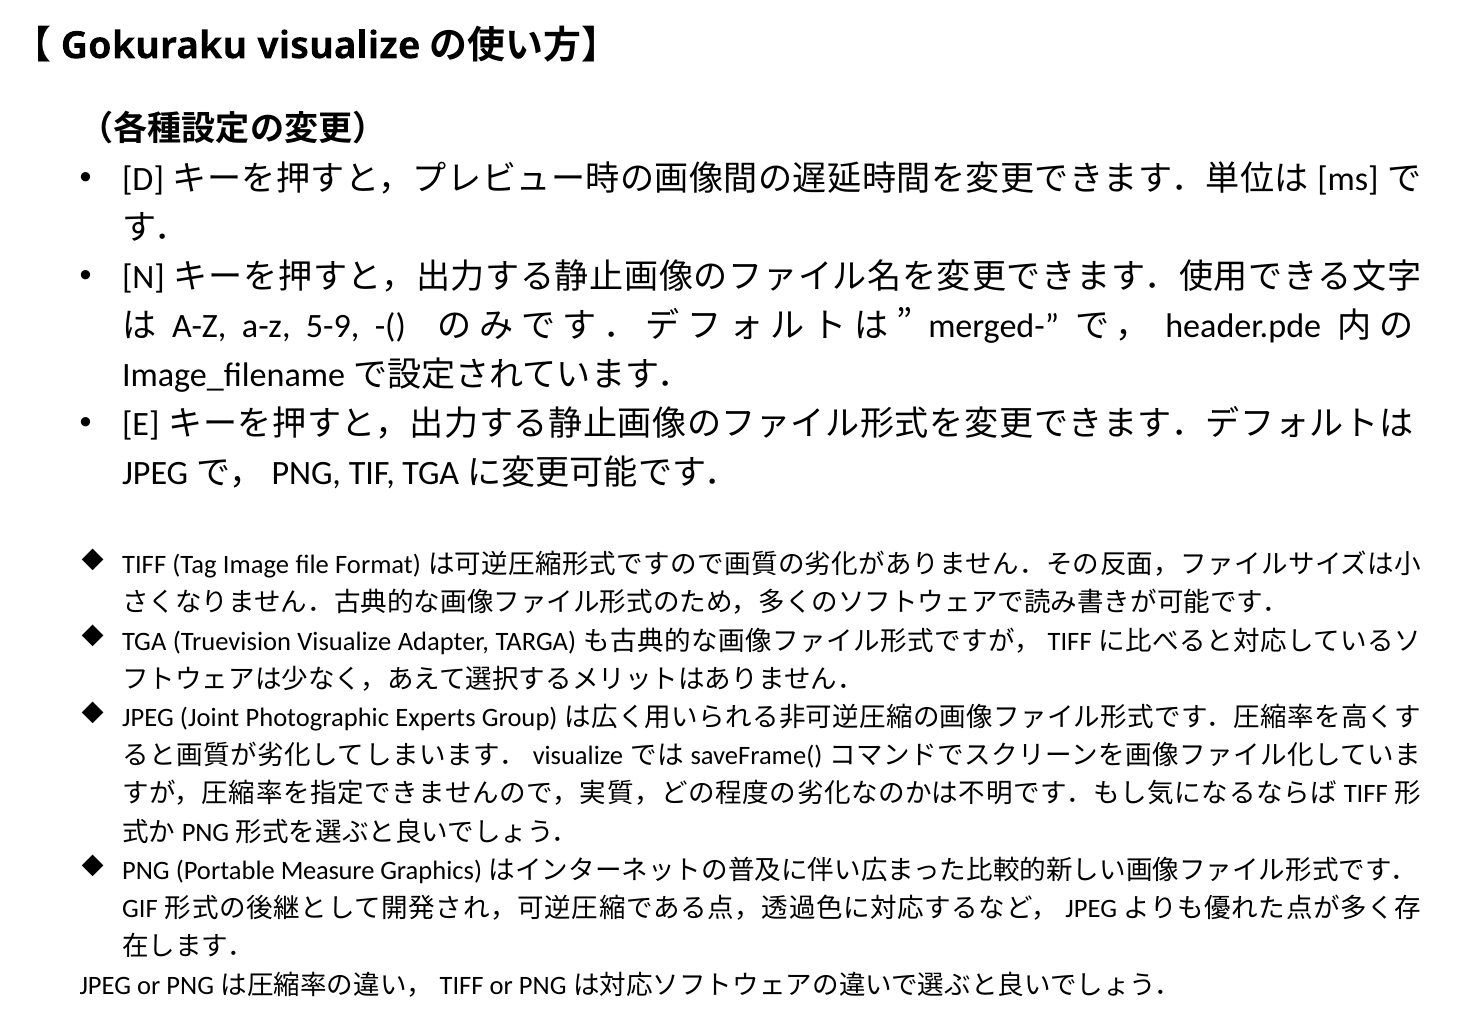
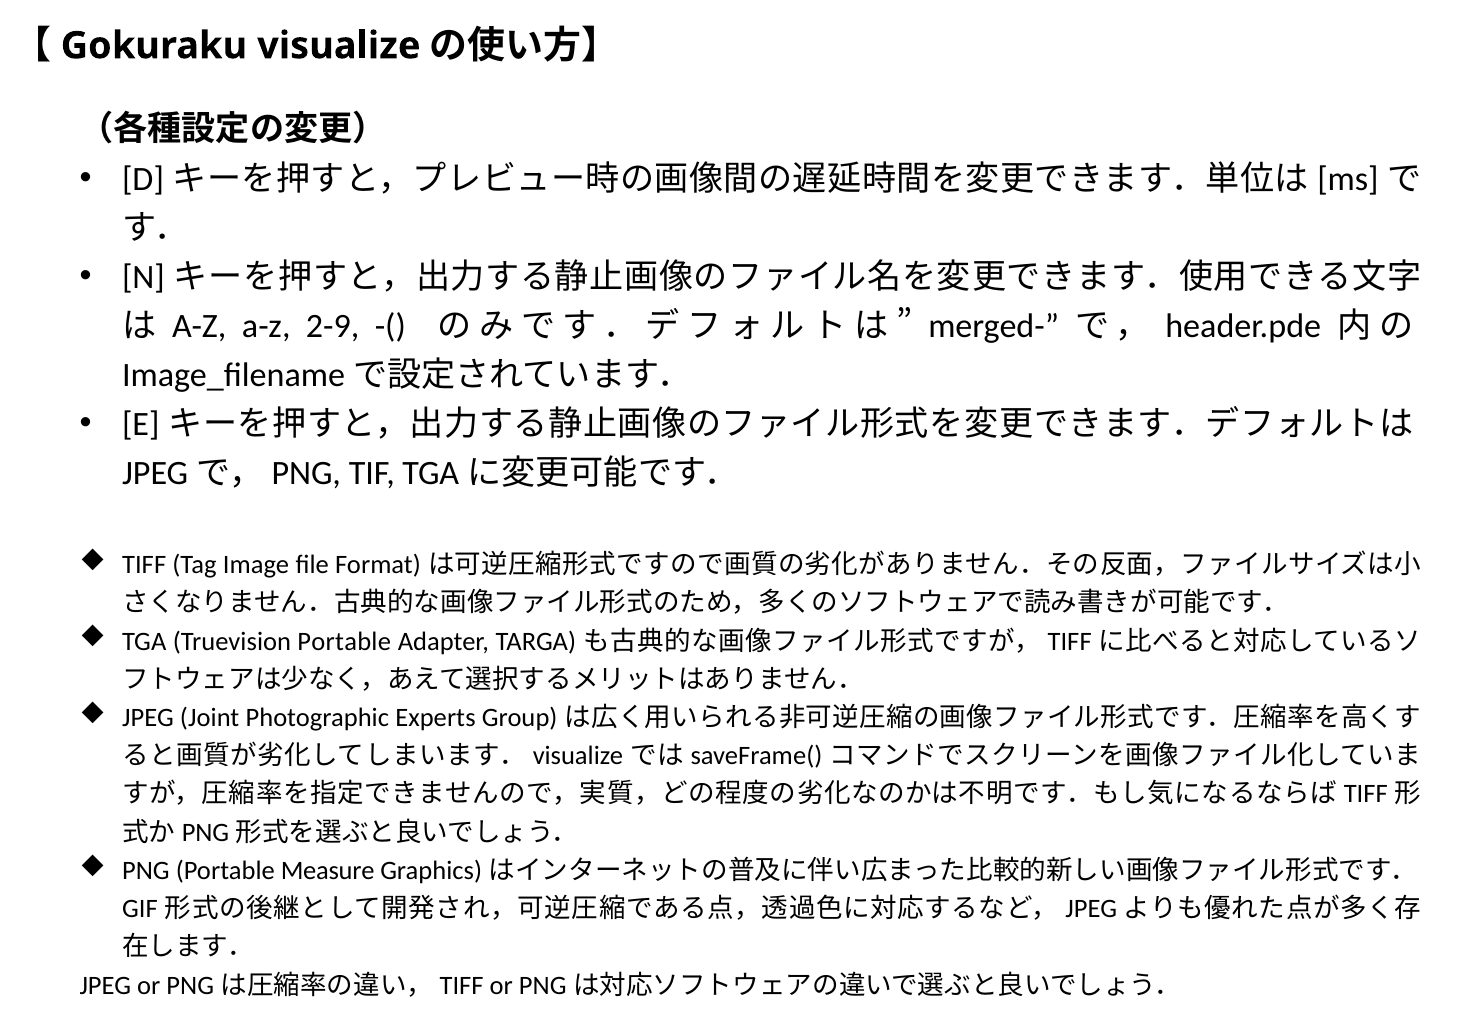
5-9: 5-9 -> 2-9
Truevision Visualize: Visualize -> Portable
